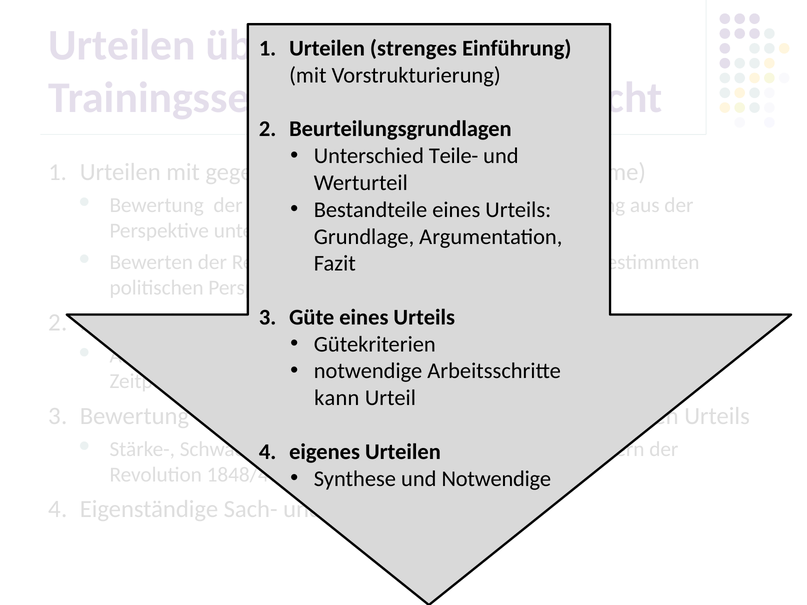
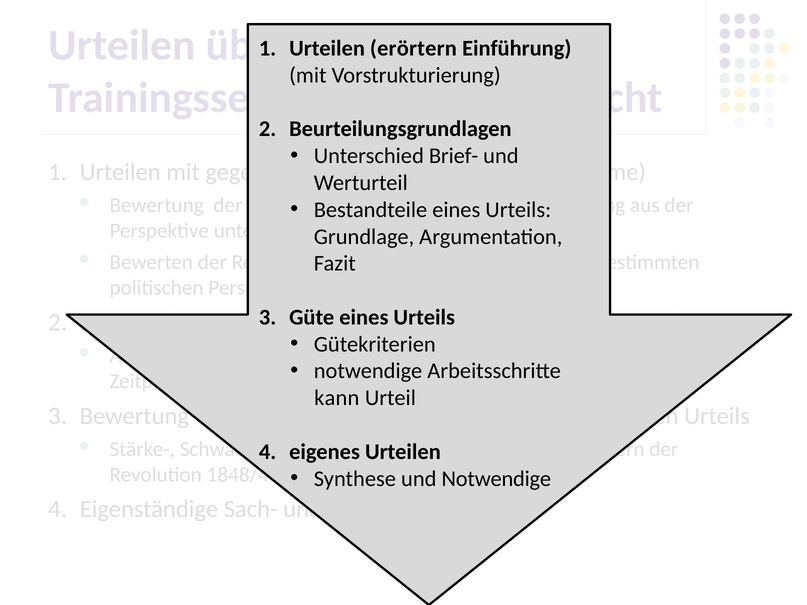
strenges: strenges -> erörtern
Teile-: Teile- -> Brief-
